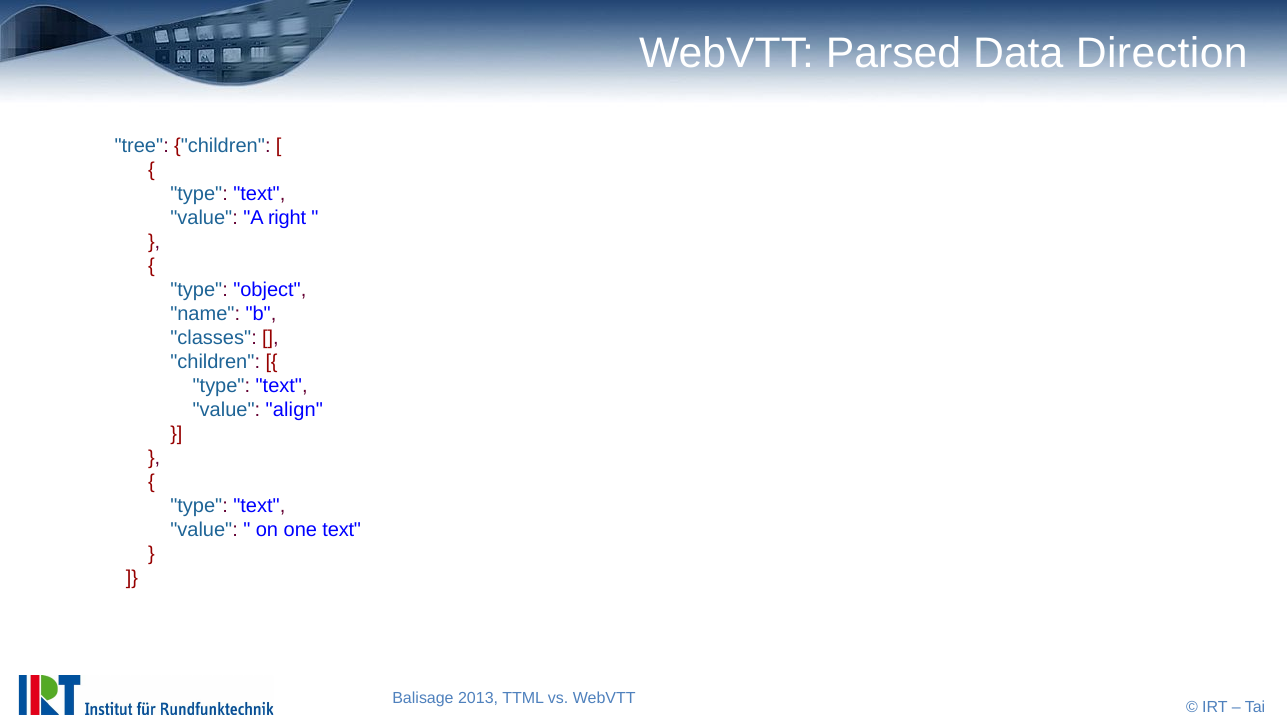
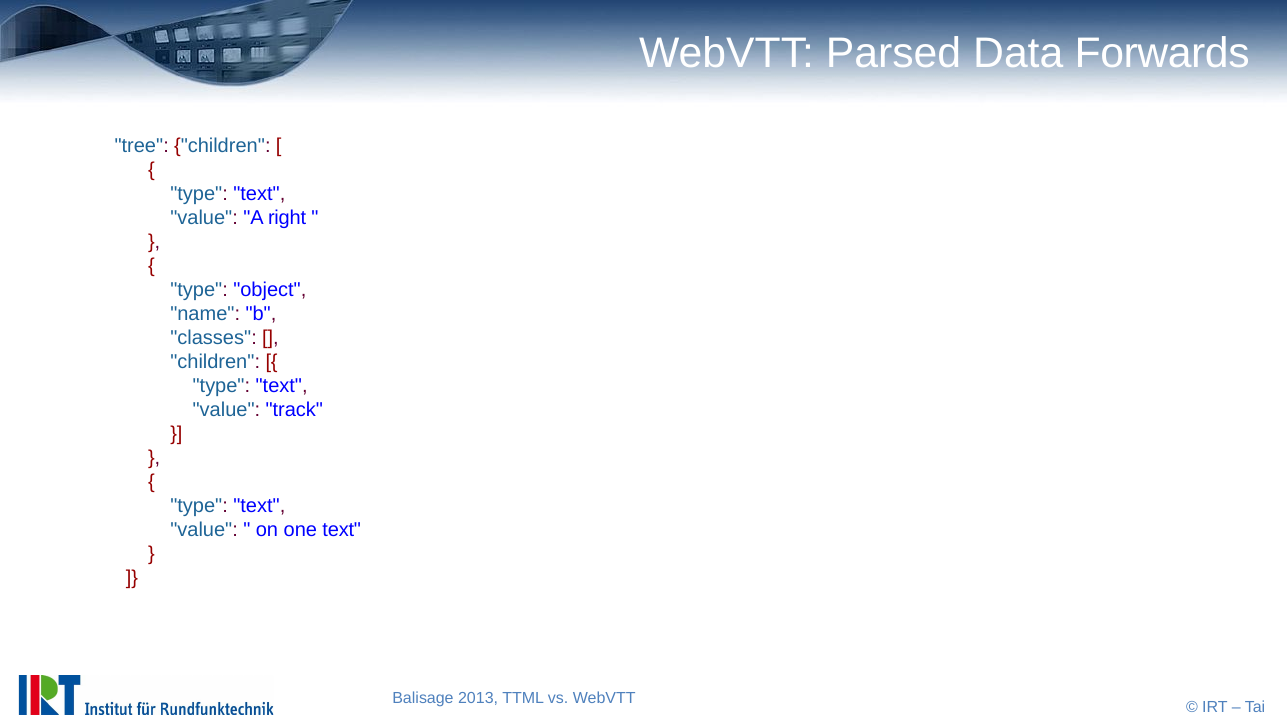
Direction: Direction -> Forwards
align: align -> track
